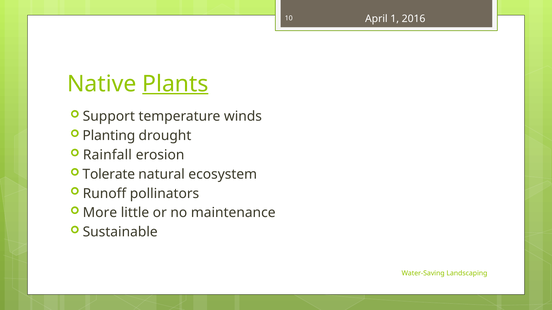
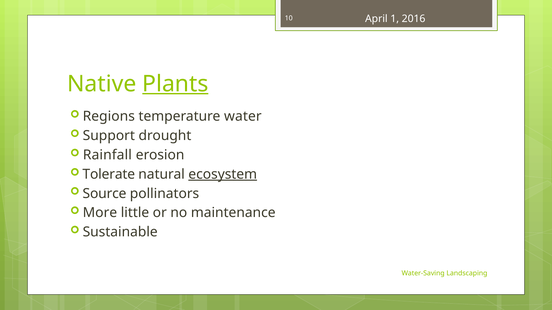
Support: Support -> Regions
winds: winds -> water
Planting: Planting -> Support
ecosystem underline: none -> present
Runoff: Runoff -> Source
